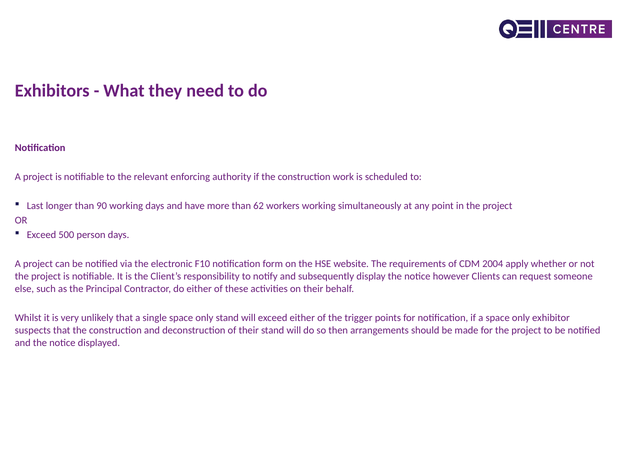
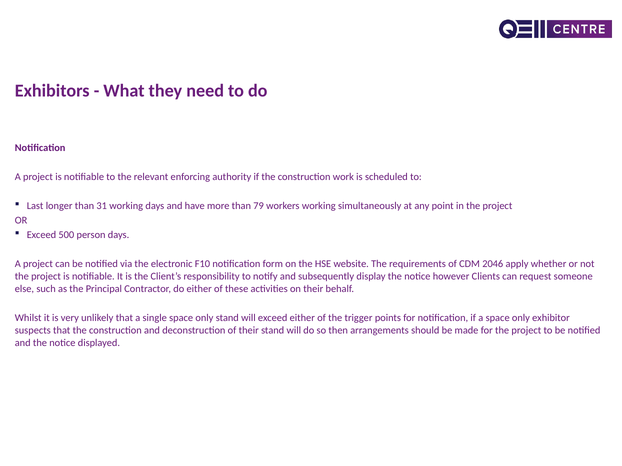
90: 90 -> 31
62: 62 -> 79
2004: 2004 -> 2046
